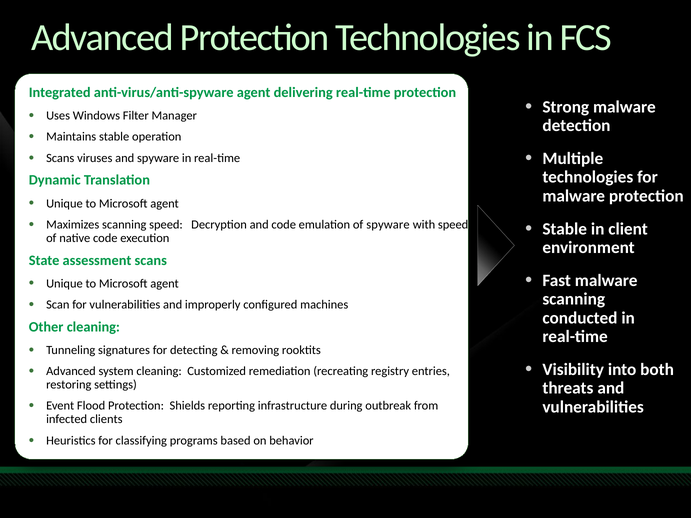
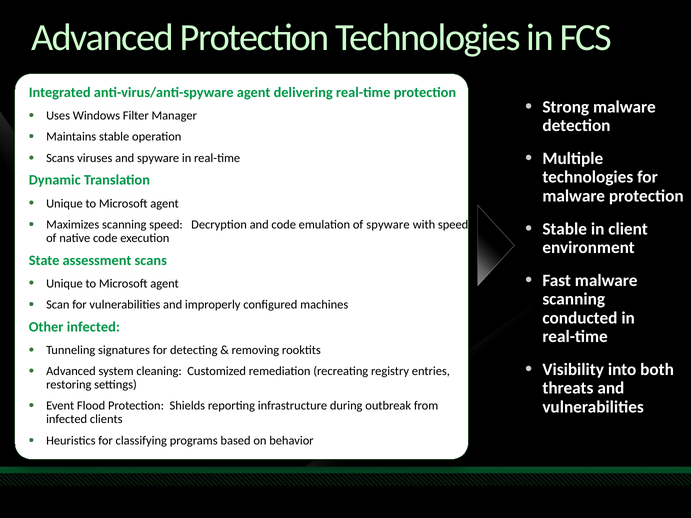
Other cleaning: cleaning -> infected
